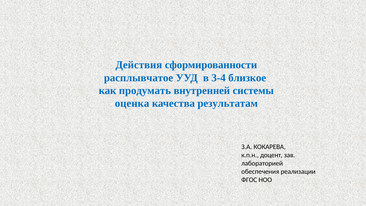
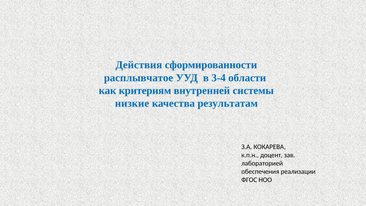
близкое: близкое -> области
продумать: продумать -> критериям
оценка: оценка -> низкие
